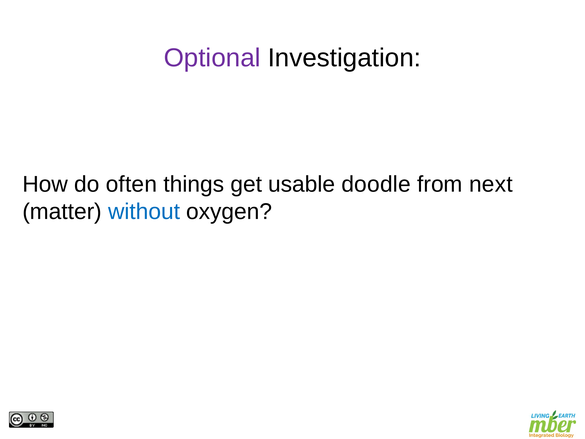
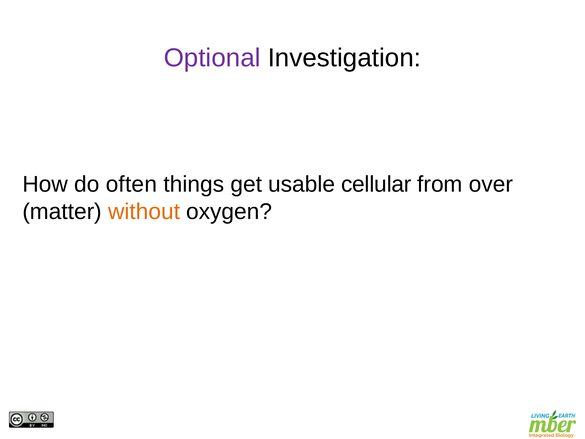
doodle: doodle -> cellular
next: next -> over
without colour: blue -> orange
